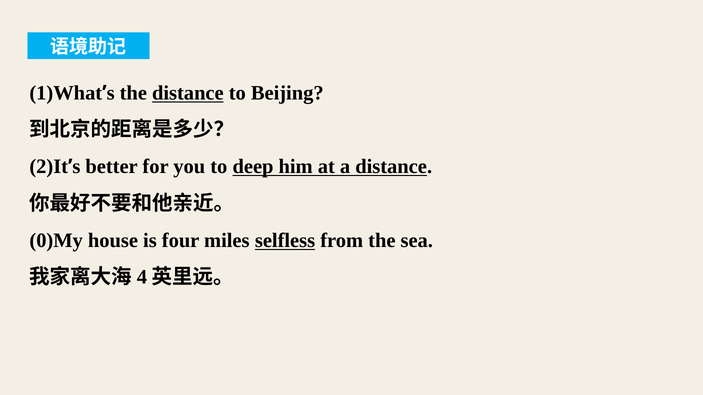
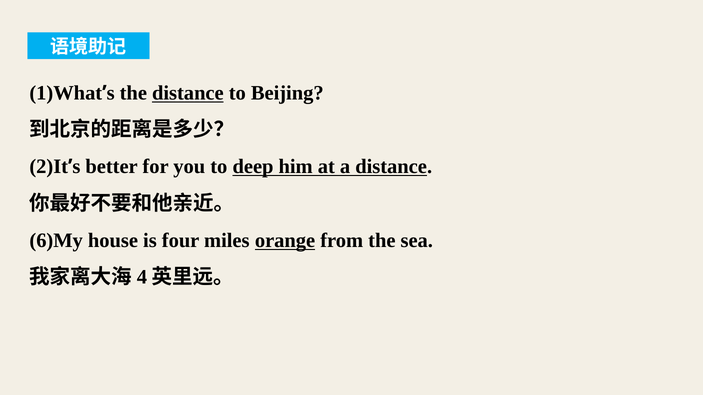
0)My: 0)My -> 6)My
selfless: selfless -> orange
